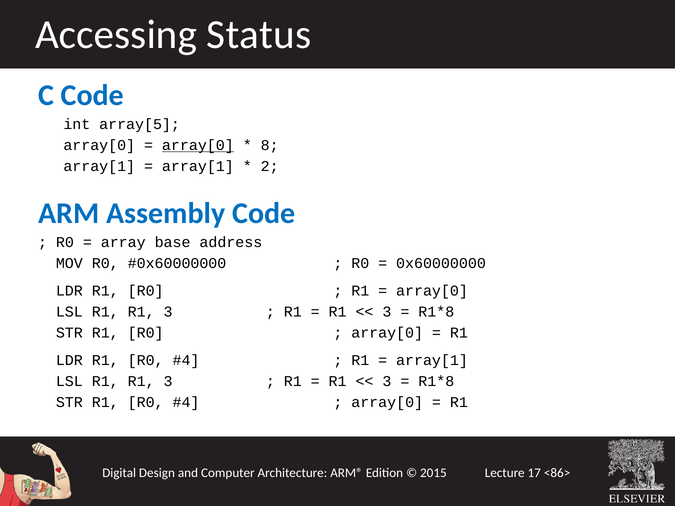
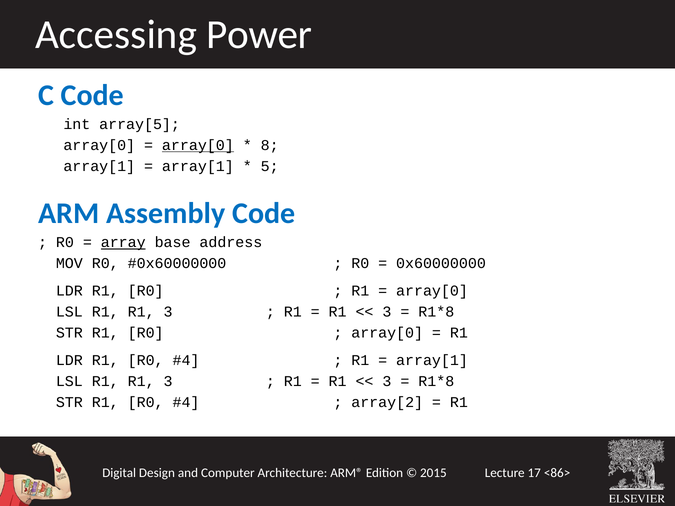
Status: Status -> Power
2: 2 -> 5
array underline: none -> present
array[0 at (387, 403): array[0 -> array[2
